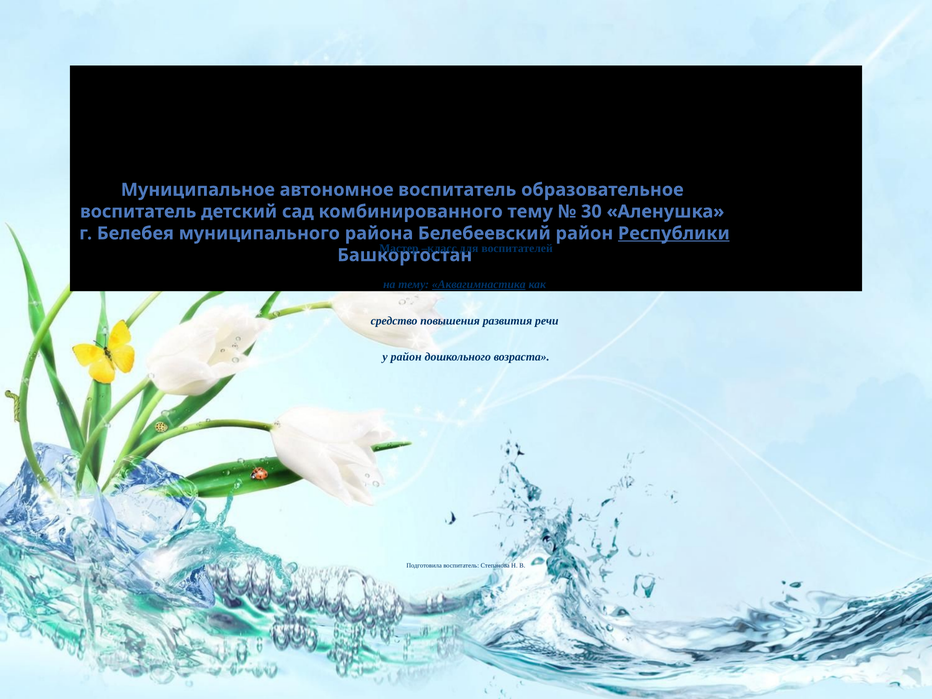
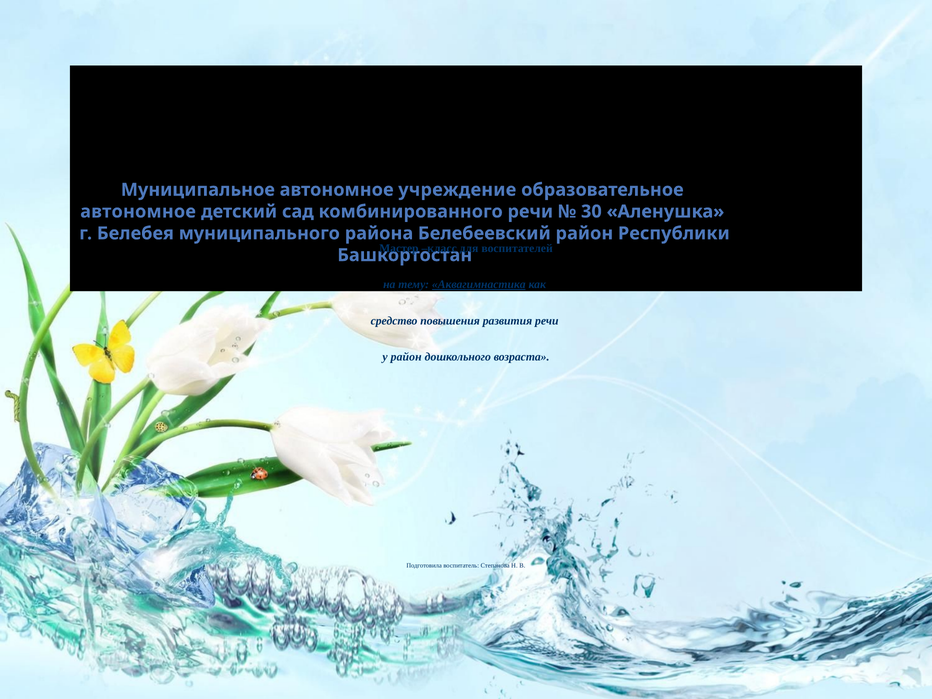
автономное воспитатель: воспитатель -> учреждение
воспитатель at (138, 212): воспитатель -> автономное
комбинированного тему: тему -> речи
Республики underline: present -> none
